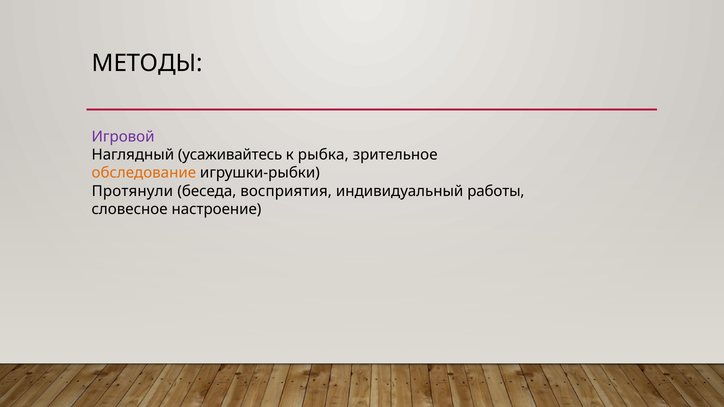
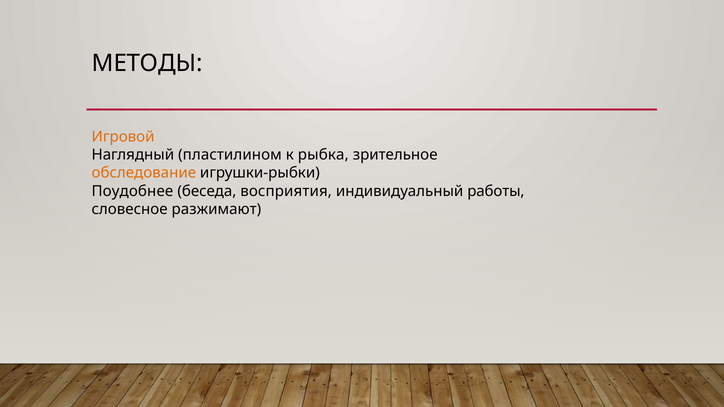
Игровой colour: purple -> orange
усаживайтесь: усаживайтесь -> пластилином
Протянули: Протянули -> Поудобнее
настроение: настроение -> разжимают
